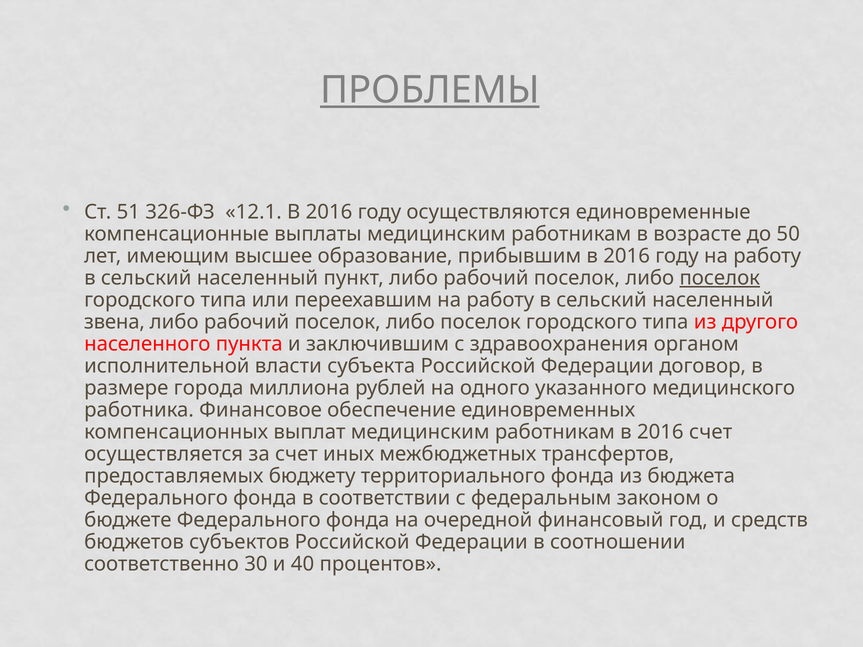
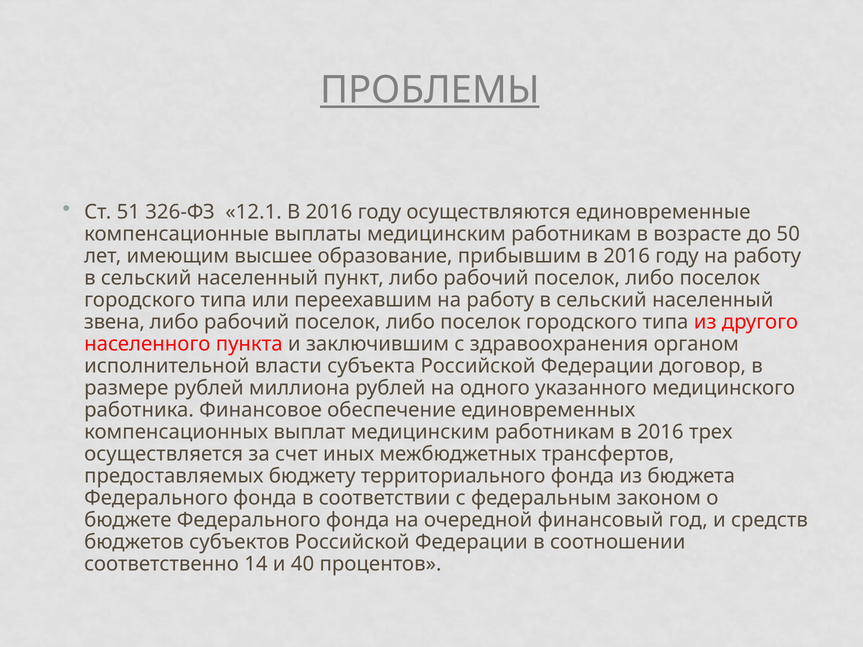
поселок at (720, 278) underline: present -> none
размере города: города -> рублей
2016 счет: счет -> трех
30: 30 -> 14
